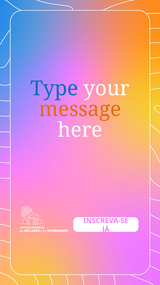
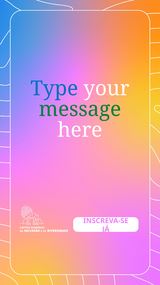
message colour: orange -> green
